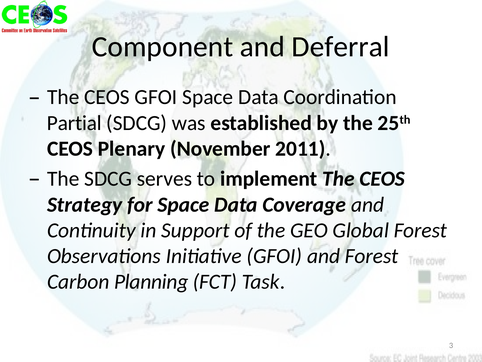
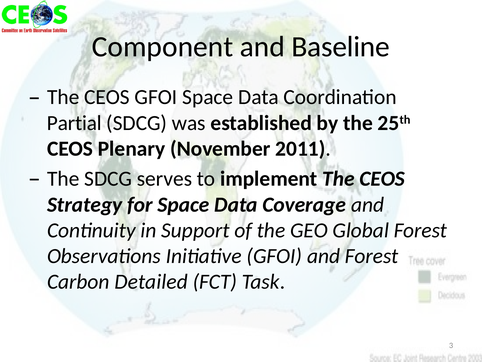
Deferral: Deferral -> Baseline
Planning: Planning -> Detailed
